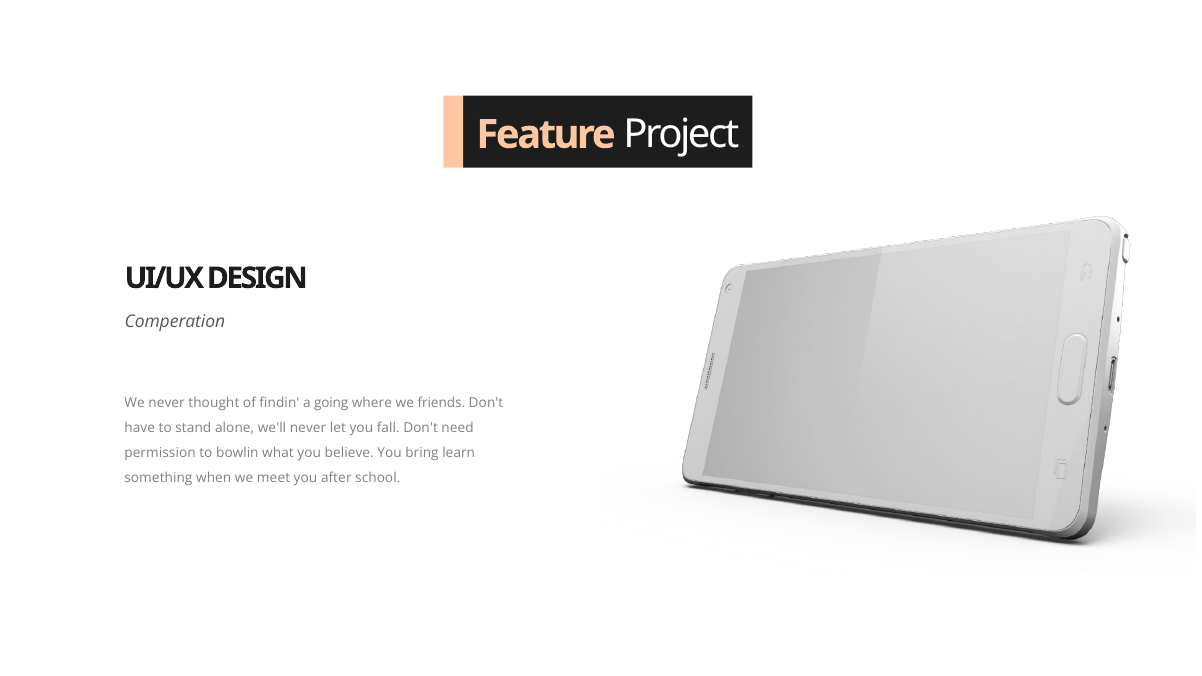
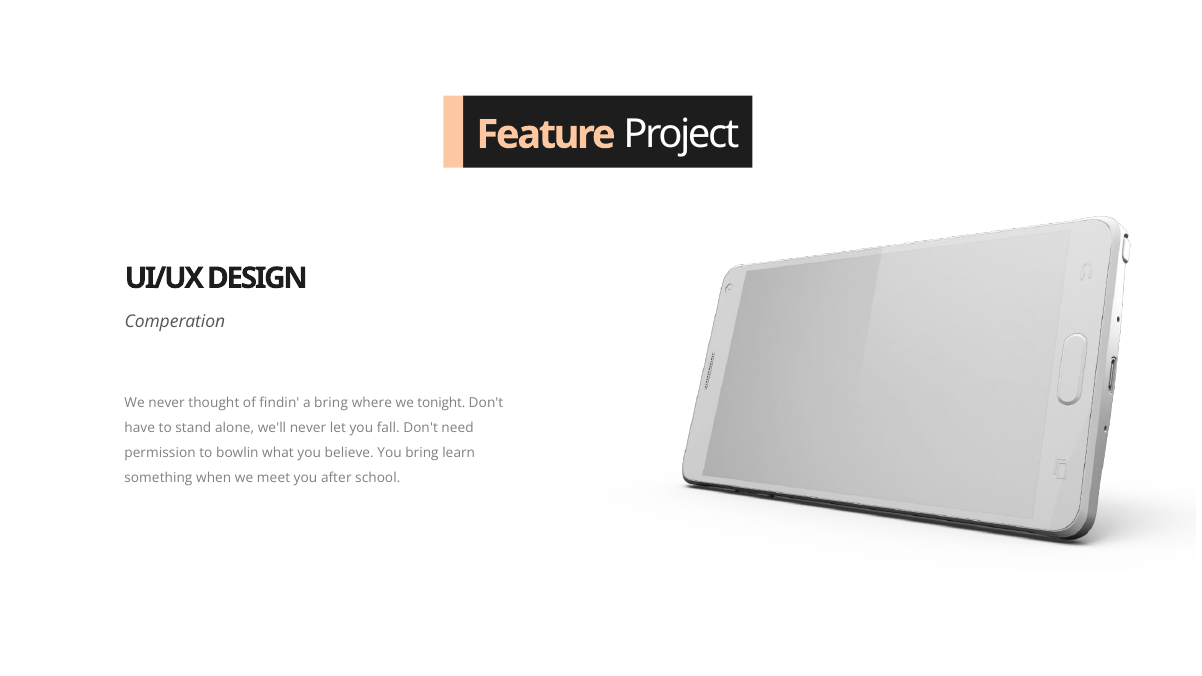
a going: going -> bring
friends: friends -> tonight
